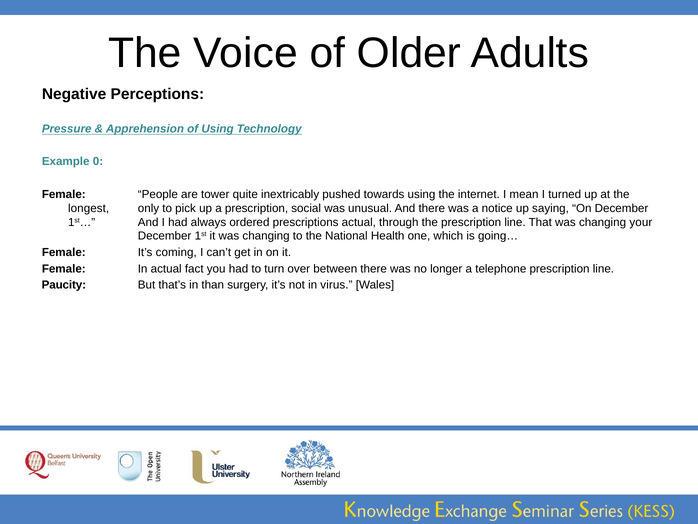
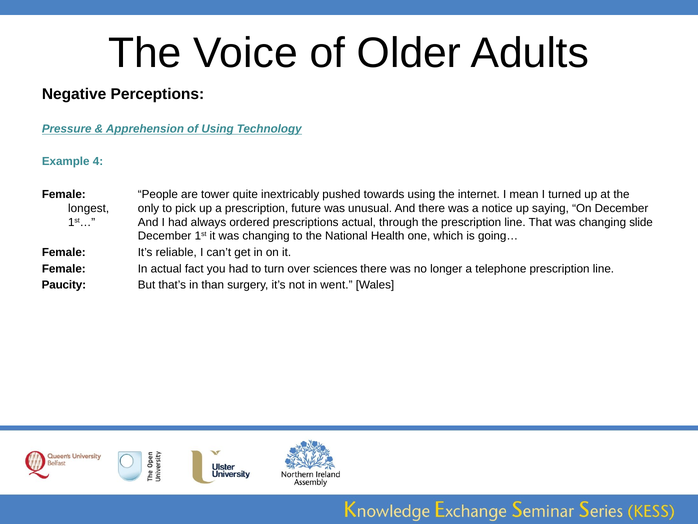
0: 0 -> 4
social: social -> future
your: your -> slide
coming: coming -> reliable
between: between -> sciences
virus: virus -> went
